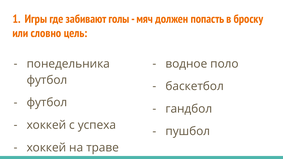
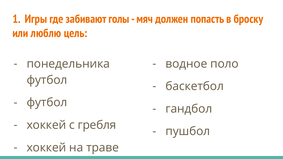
словно: словно -> люблю
успеха: успеха -> гребля
